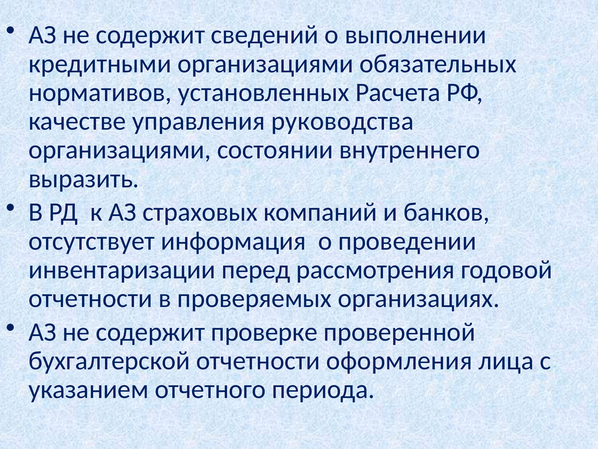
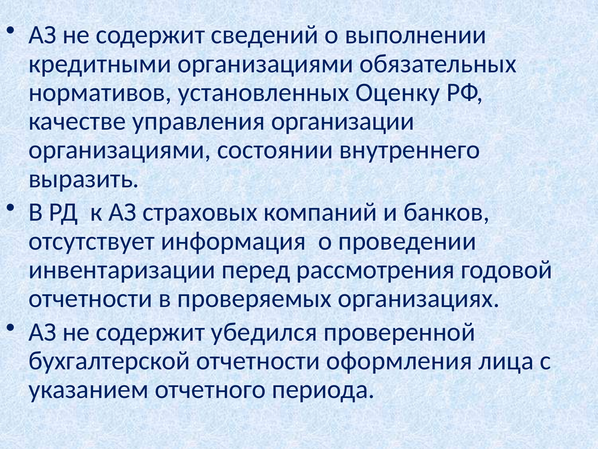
Расчета: Расчета -> Оценку
руководства: руководства -> организации
проверке: проверке -> убедился
